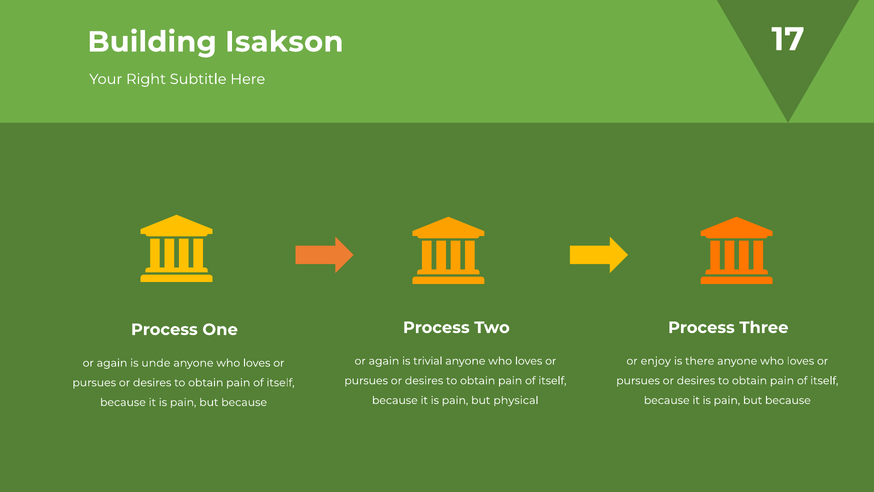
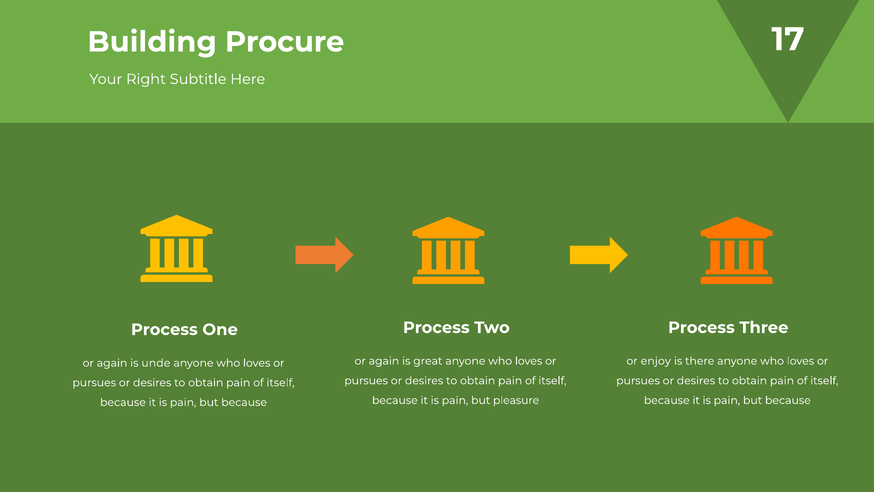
Isakson: Isakson -> Procure
trivial: trivial -> great
physical: physical -> pleasure
